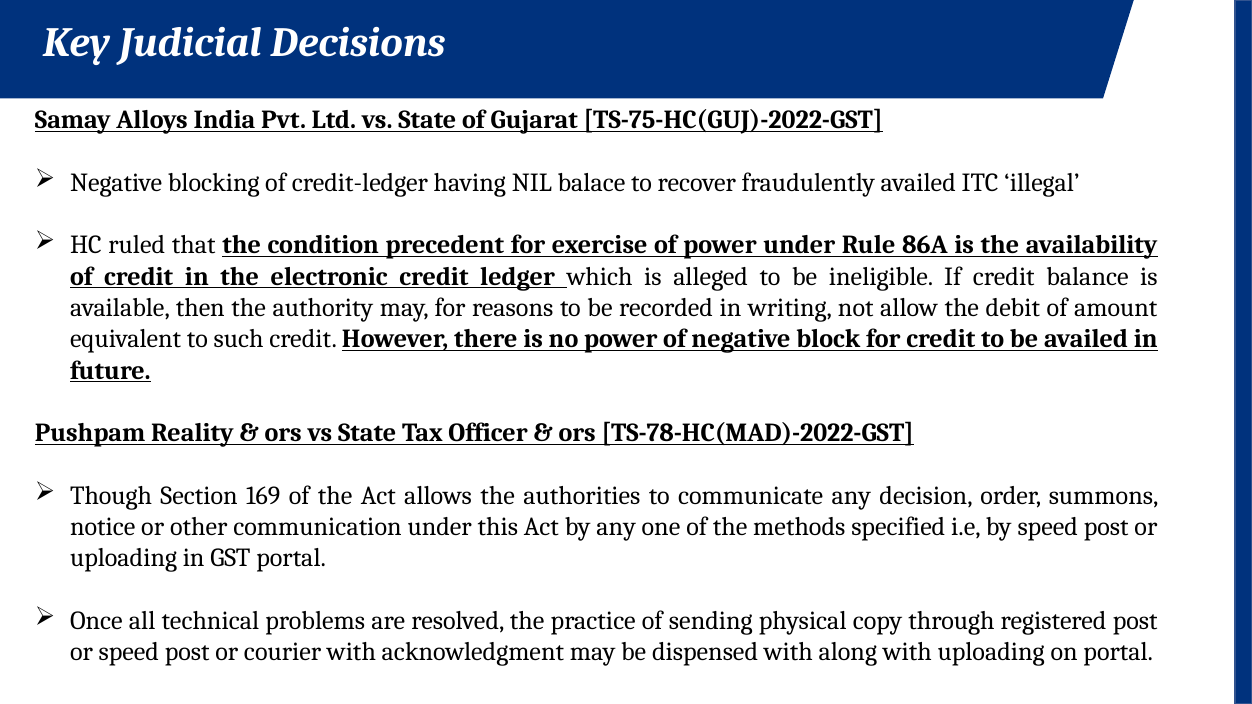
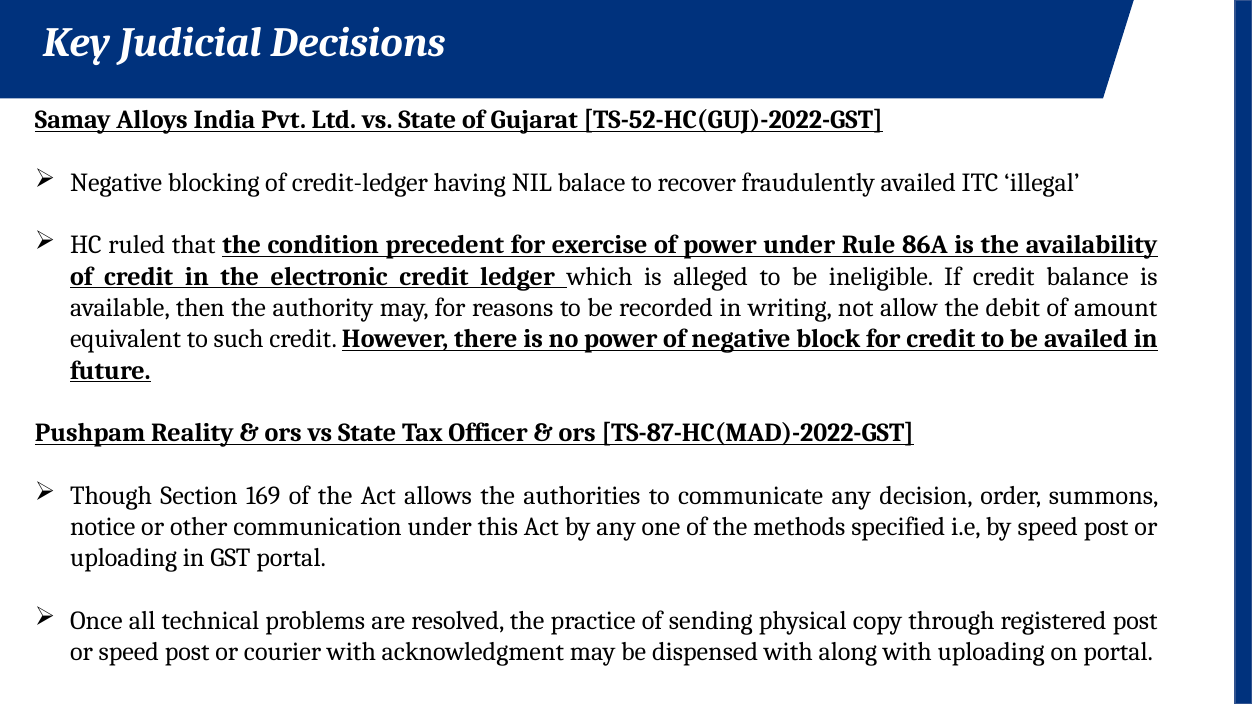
TS-75-HC(GUJ)-2022-GST: TS-75-HC(GUJ)-2022-GST -> TS-52-HC(GUJ)-2022-GST
TS-78-HC(MAD)-2022-GST: TS-78-HC(MAD)-2022-GST -> TS-87-HC(MAD)-2022-GST
